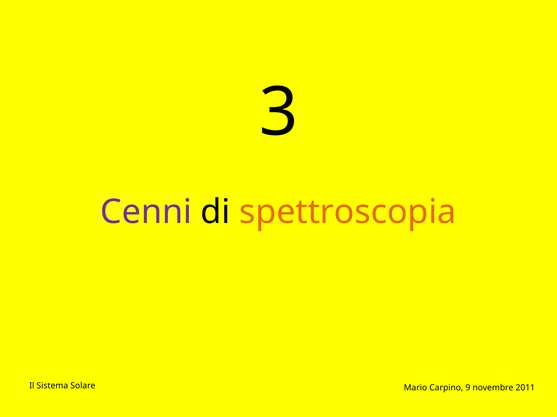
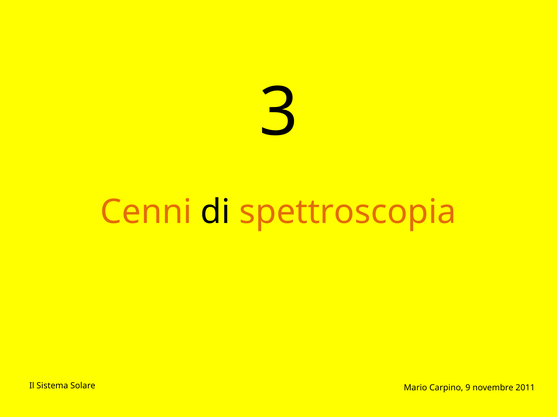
Cenni colour: purple -> orange
